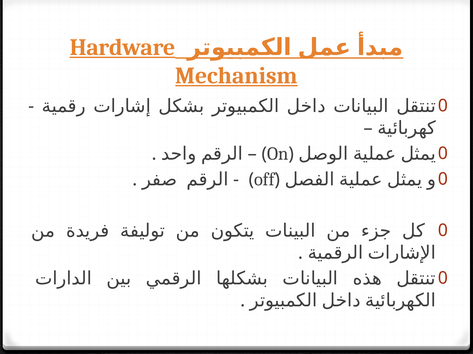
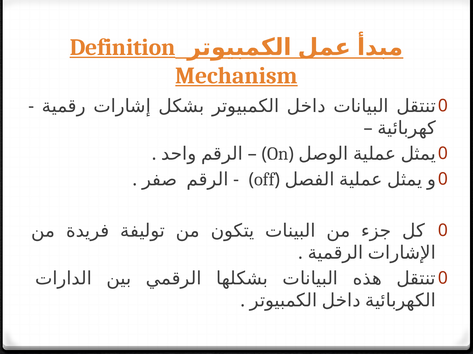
Hardware: Hardware -> Definition
